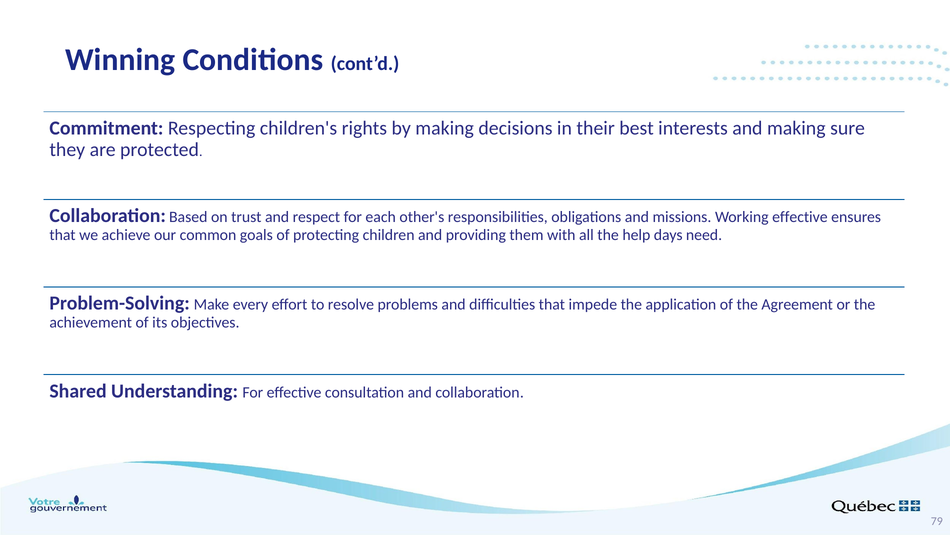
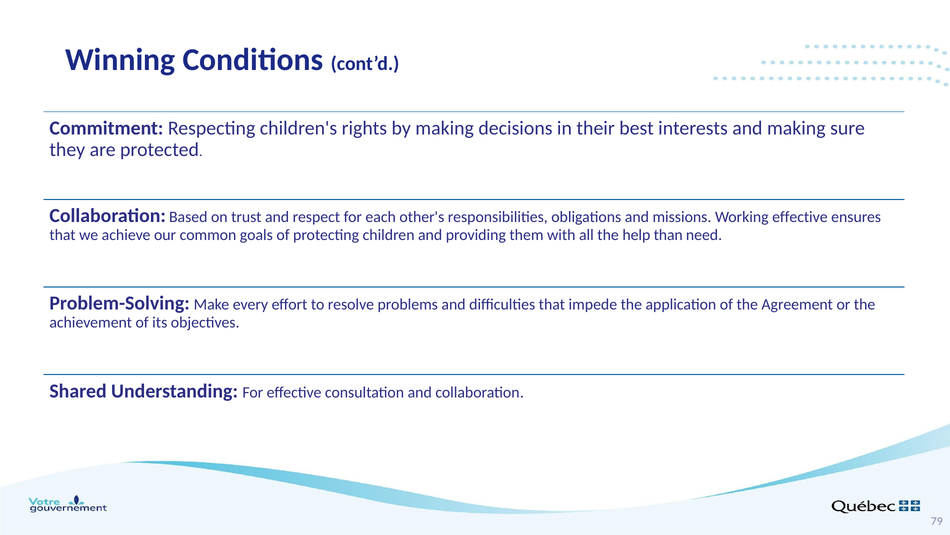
days: days -> than
